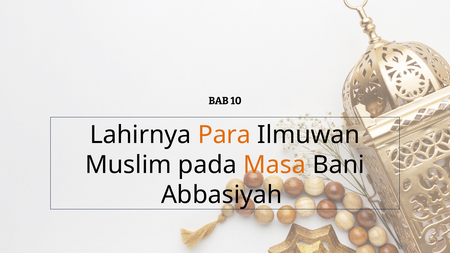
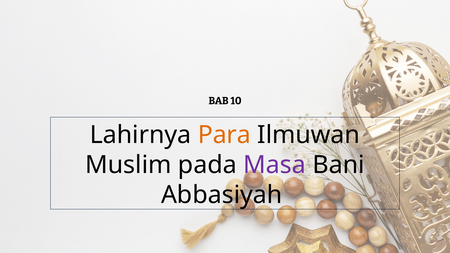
Masa colour: orange -> purple
